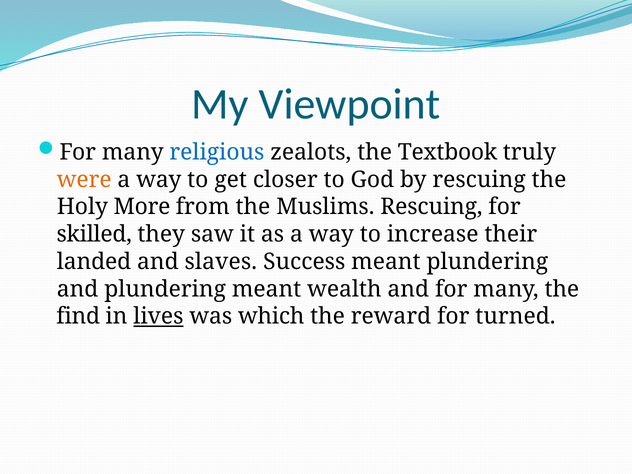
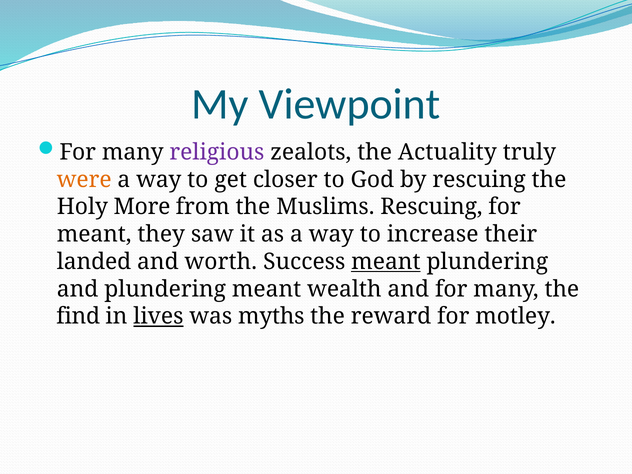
religious colour: blue -> purple
Textbook: Textbook -> Actuality
skilled at (94, 234): skilled -> meant
slaves: slaves -> worth
meant at (386, 262) underline: none -> present
which: which -> myths
turned: turned -> motley
